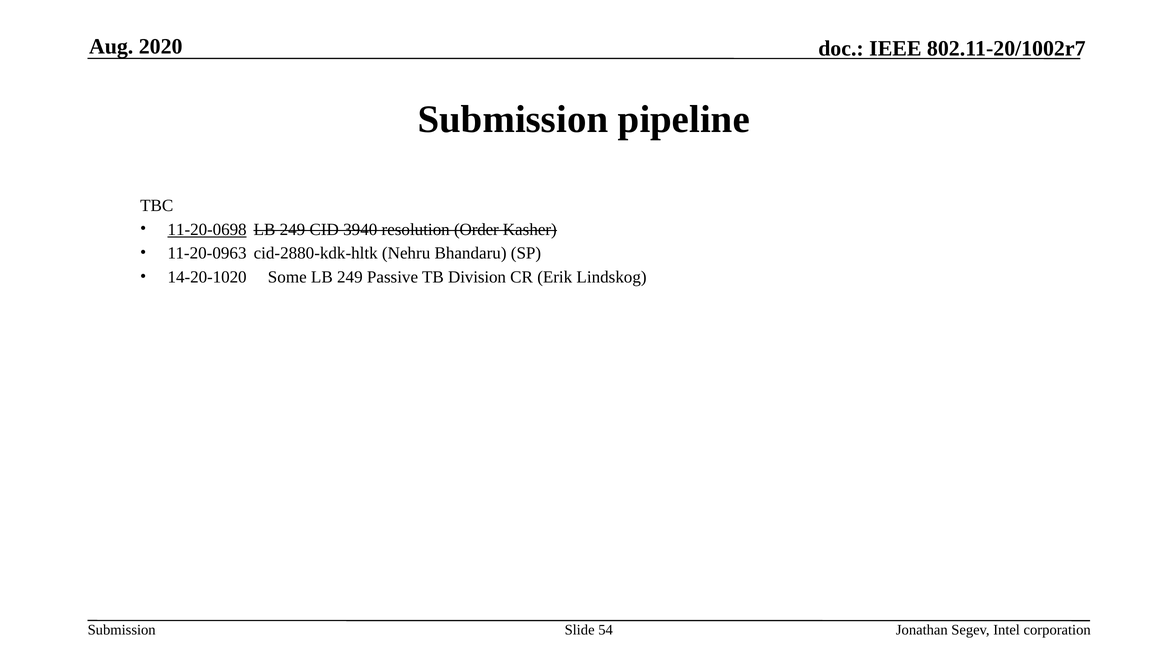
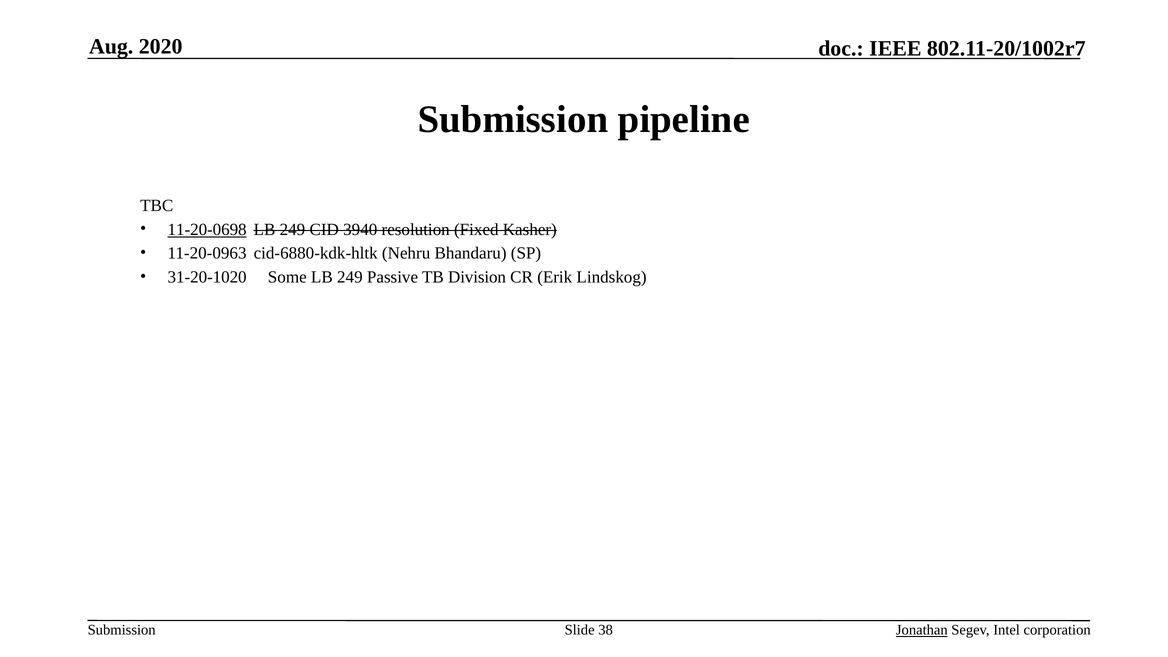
Order: Order -> Fixed
cid-2880-kdk-hltk: cid-2880-kdk-hltk -> cid-6880-kdk-hltk
14-20-1020: 14-20-1020 -> 31-20-1020
54: 54 -> 38
Jonathan underline: none -> present
